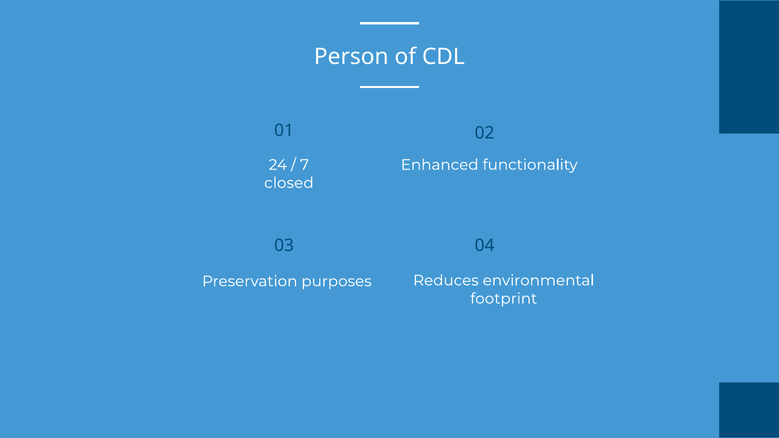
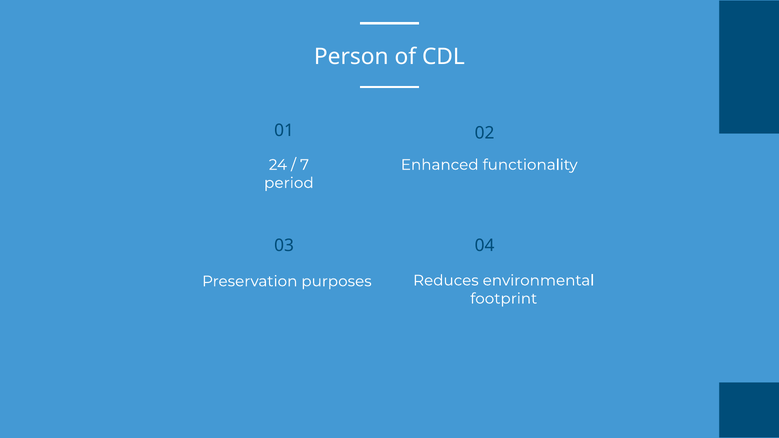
closed: closed -> period
